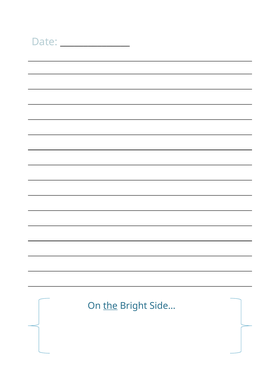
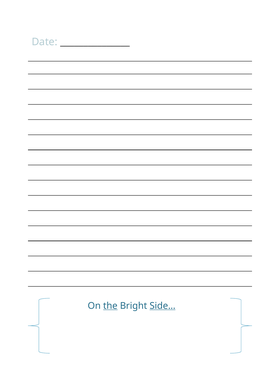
Side… underline: none -> present
